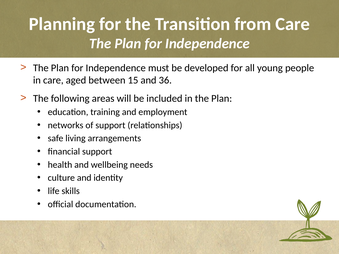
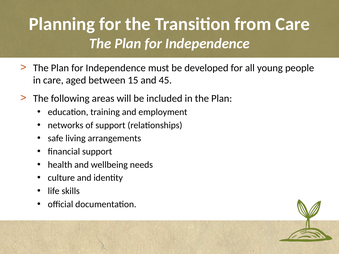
36: 36 -> 45
